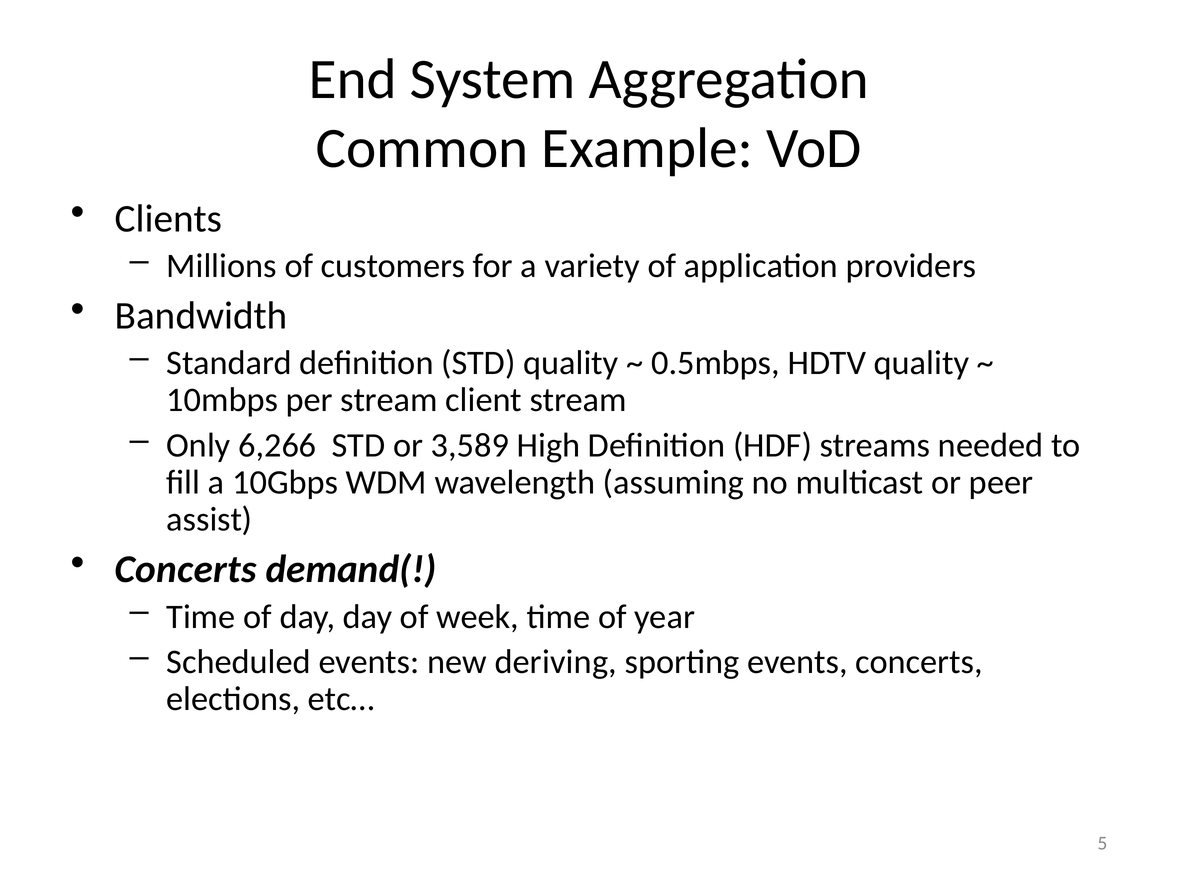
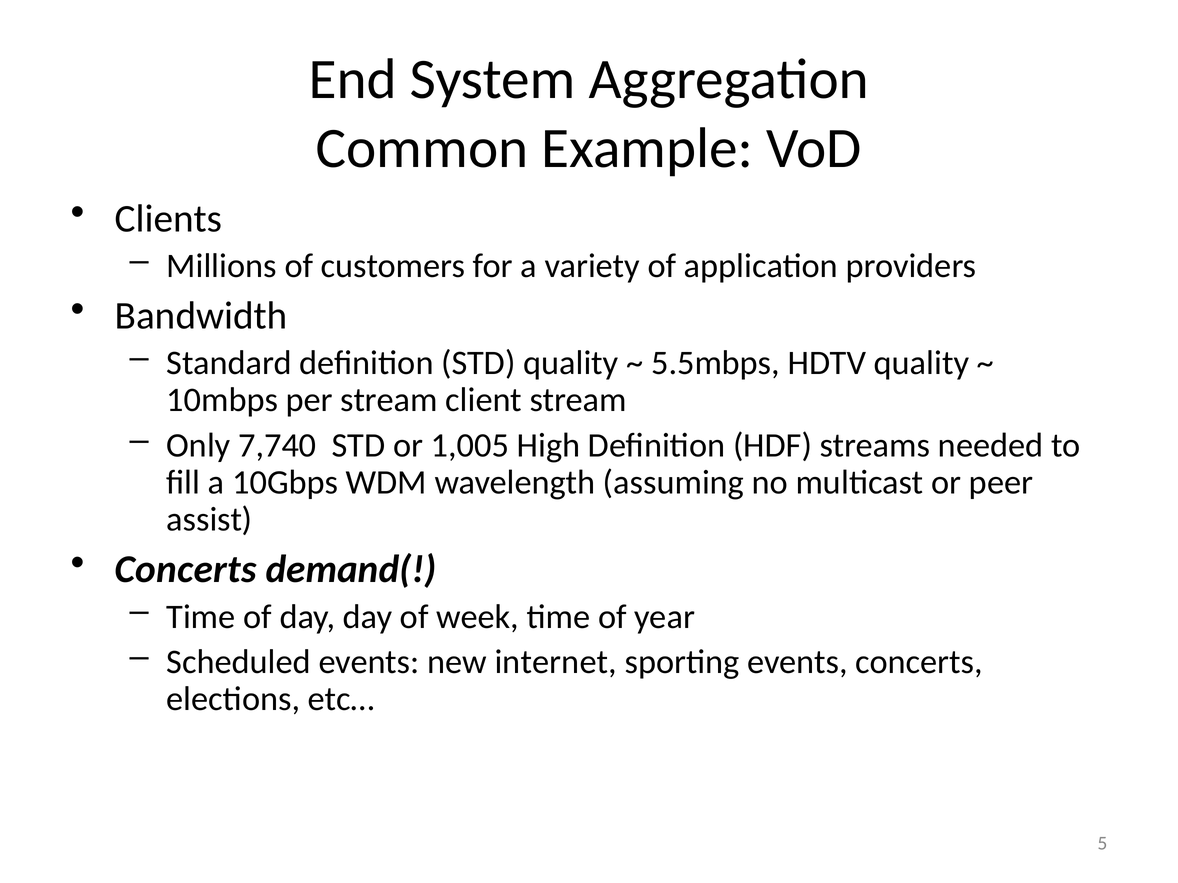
0.5mbps: 0.5mbps -> 5.5mbps
6,266: 6,266 -> 7,740
3,589: 3,589 -> 1,005
deriving: deriving -> internet
